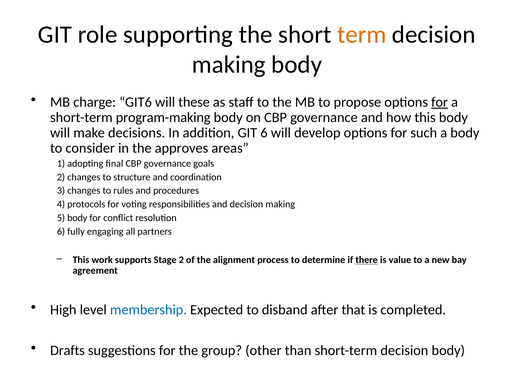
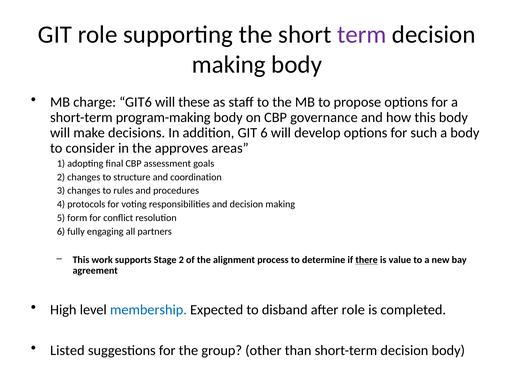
term colour: orange -> purple
for at (440, 102) underline: present -> none
final CBP governance: governance -> assessment
5 body: body -> form
after that: that -> role
Drafts: Drafts -> Listed
